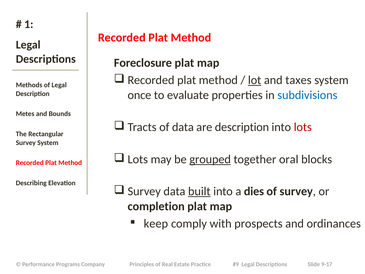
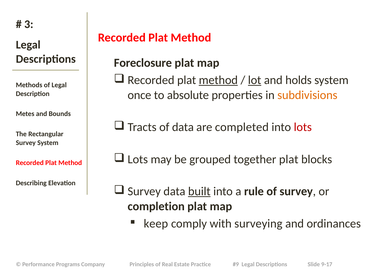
1: 1 -> 3
method at (218, 80) underline: none -> present
taxes: taxes -> holds
evaluate: evaluate -> absolute
subdivisions colour: blue -> orange
are description: description -> completed
grouped underline: present -> none
together oral: oral -> plat
dies: dies -> rule
prospects: prospects -> surveying
